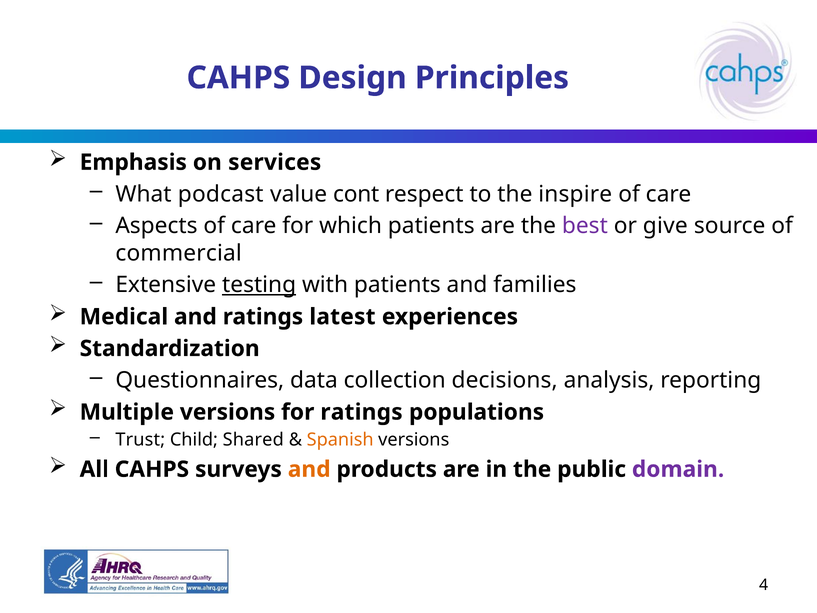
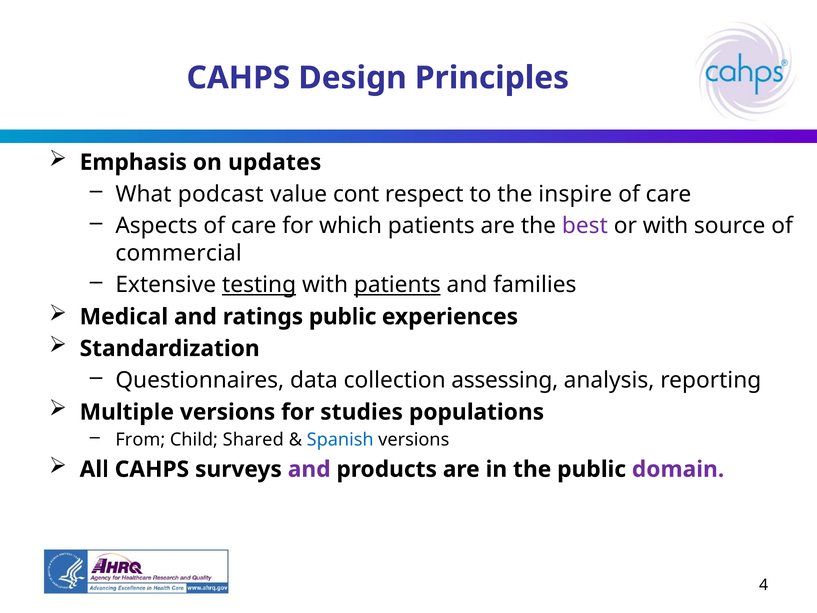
services: services -> updates
or give: give -> with
patients at (397, 285) underline: none -> present
ratings latest: latest -> public
decisions: decisions -> assessing
for ratings: ratings -> studies
Trust: Trust -> From
Spanish colour: orange -> blue
and at (309, 469) colour: orange -> purple
